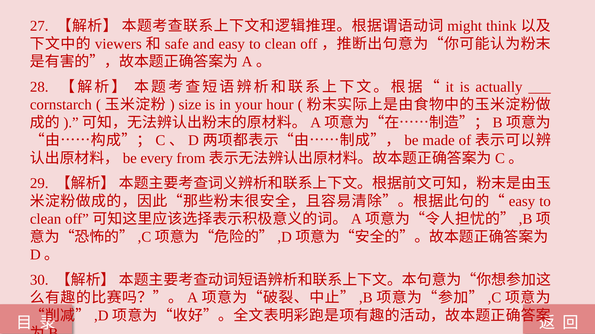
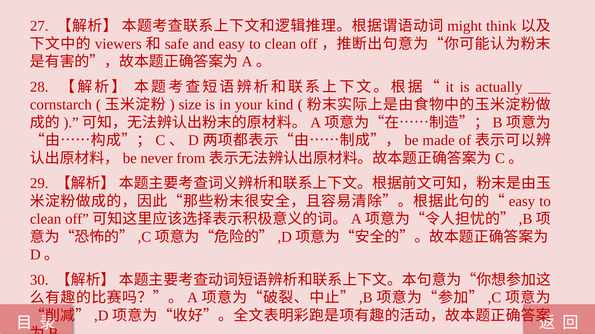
hour: hour -> kind
every: every -> never
